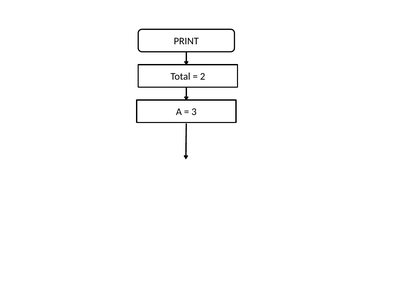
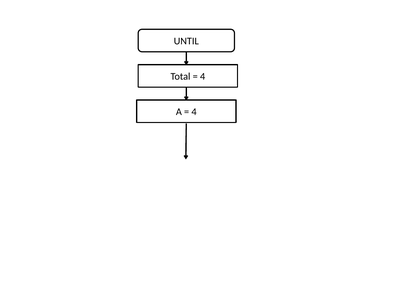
PRINT: PRINT -> UNTIL
2 at (203, 76): 2 -> 4
3 at (194, 112): 3 -> 4
